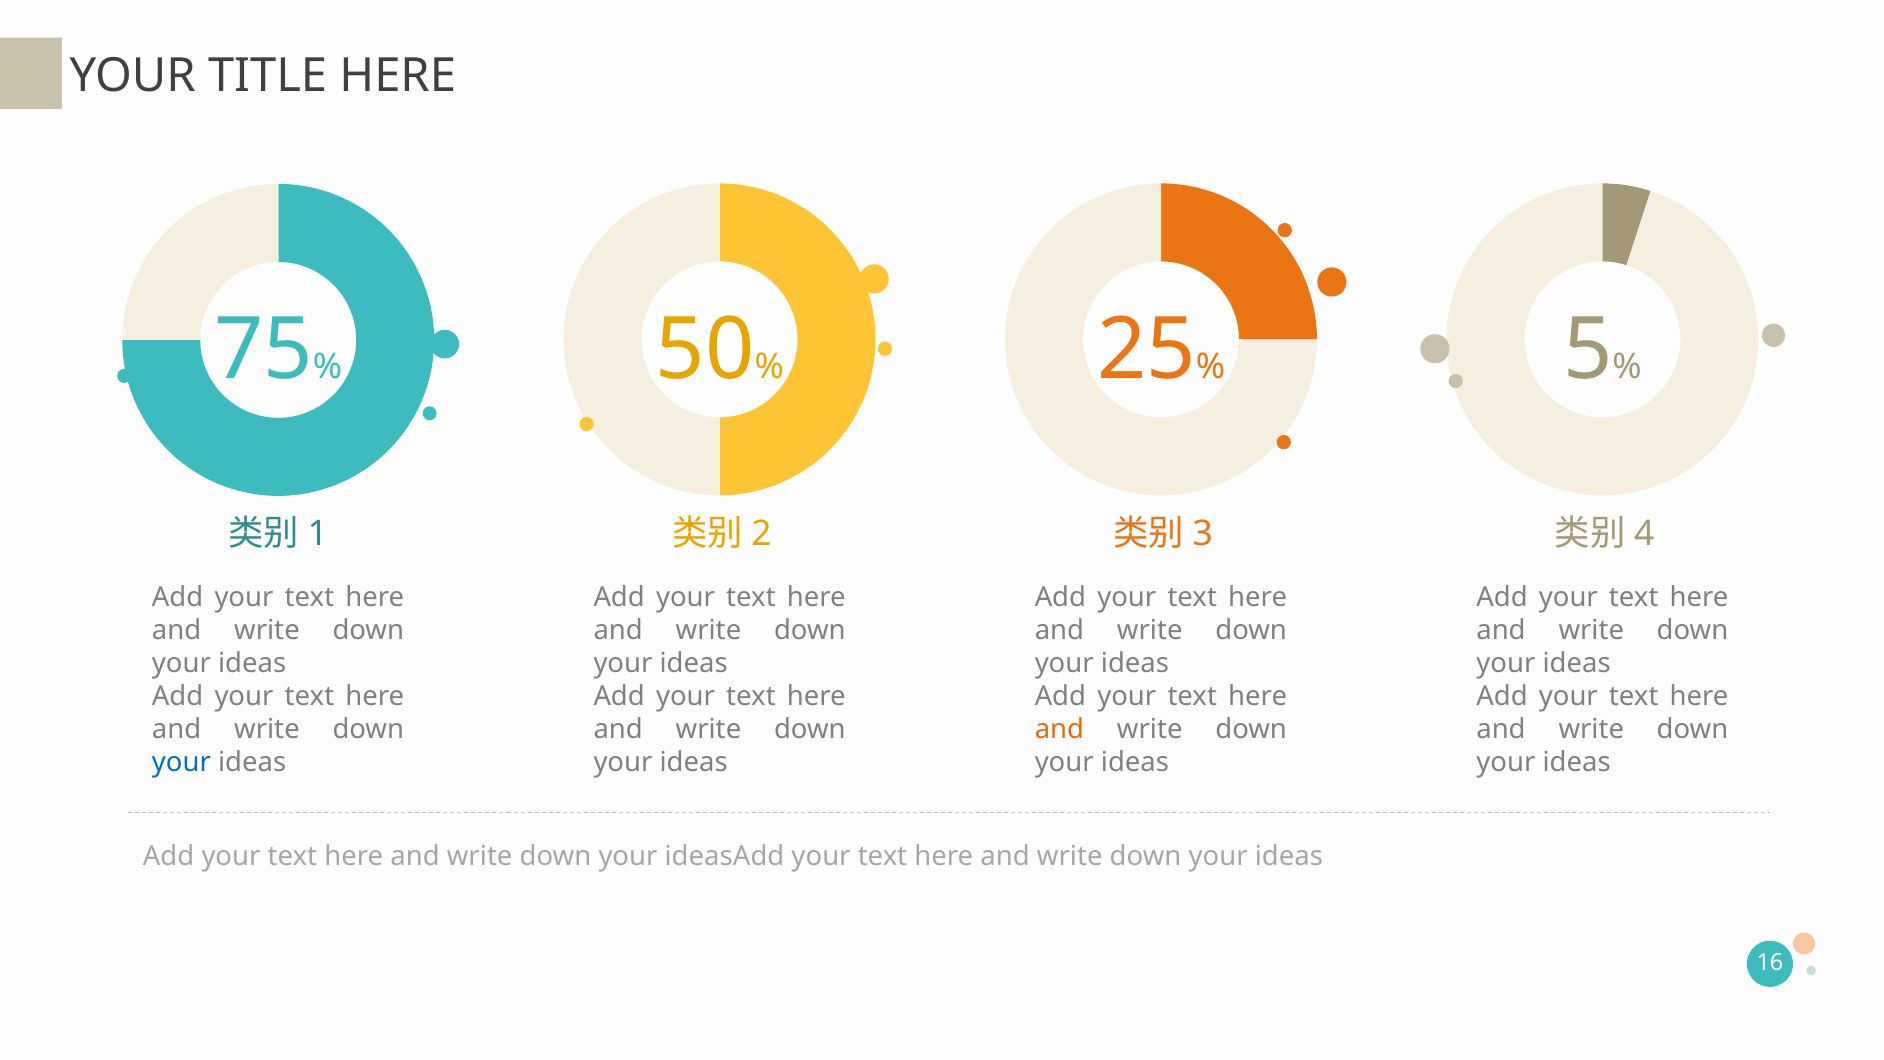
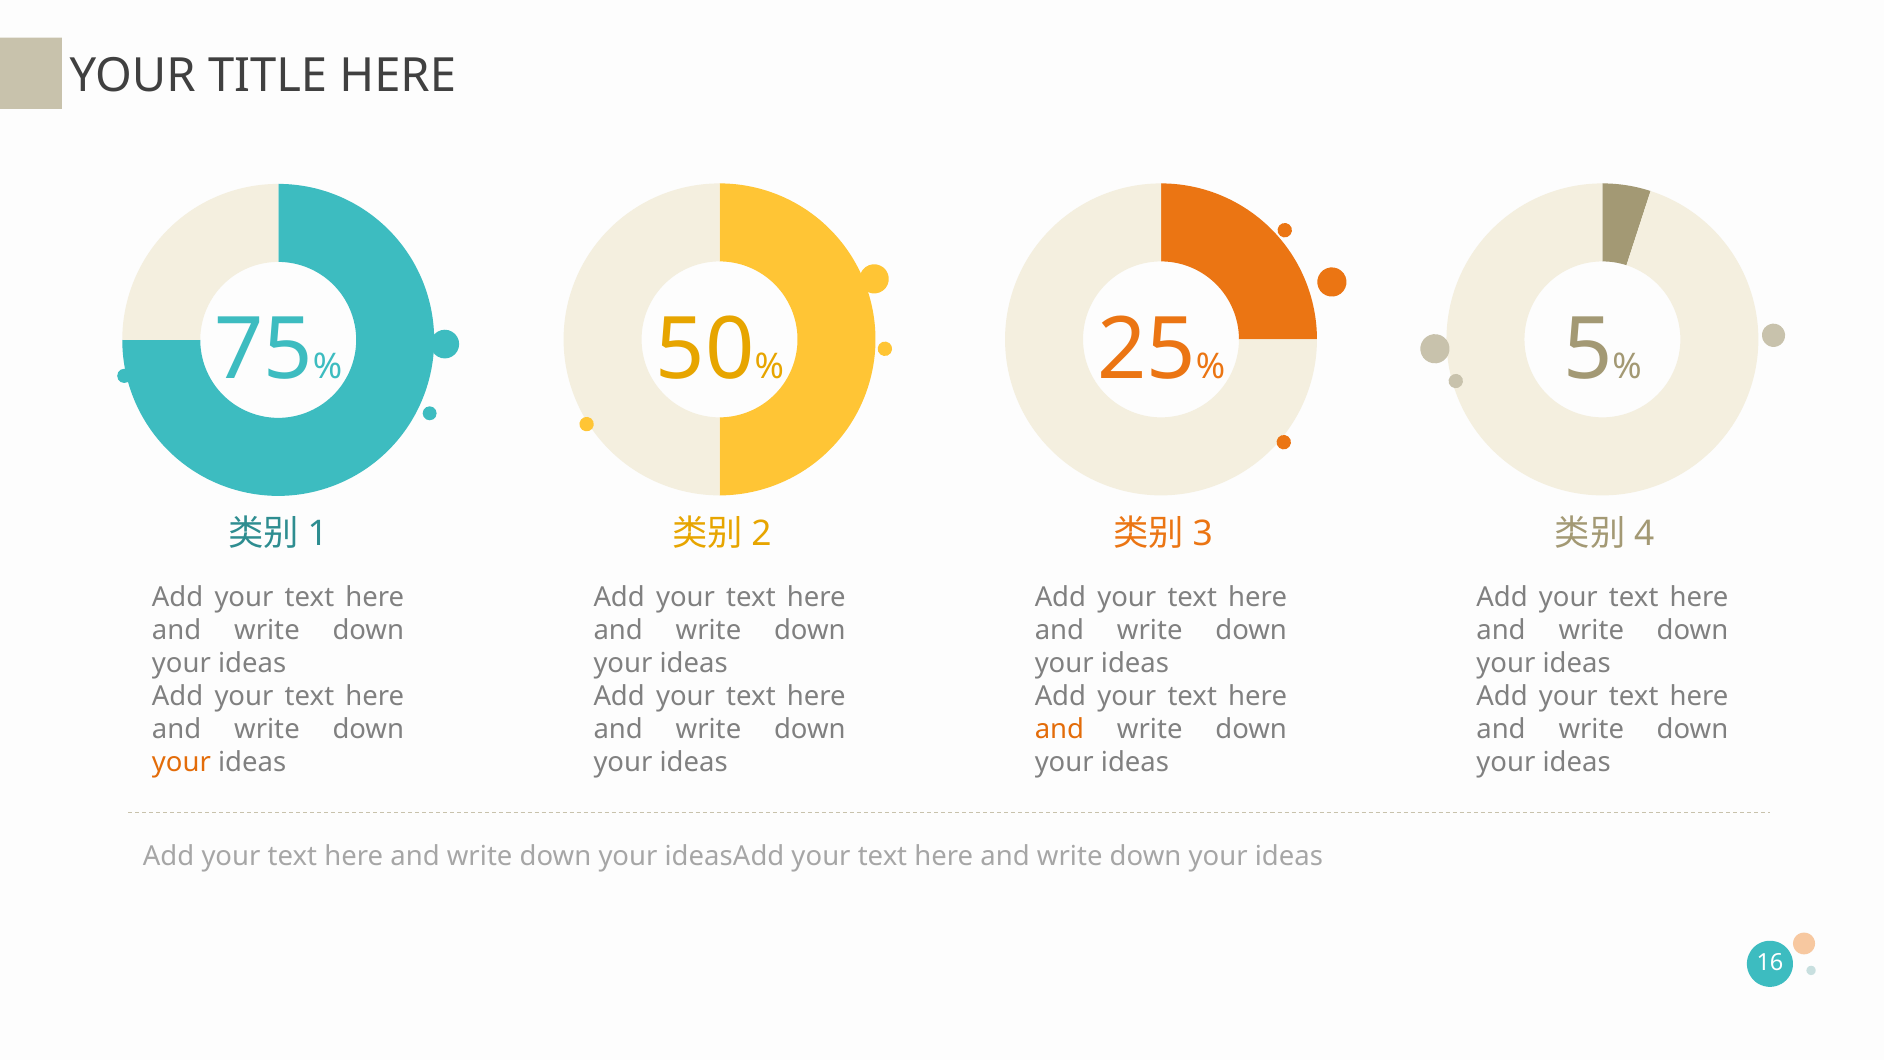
your at (181, 762) colour: blue -> orange
